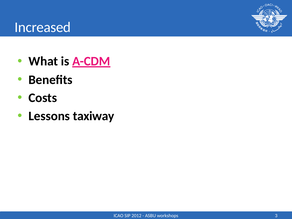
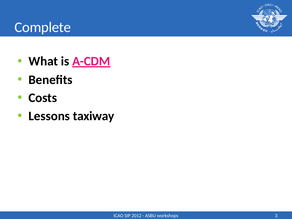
Increased: Increased -> Complete
